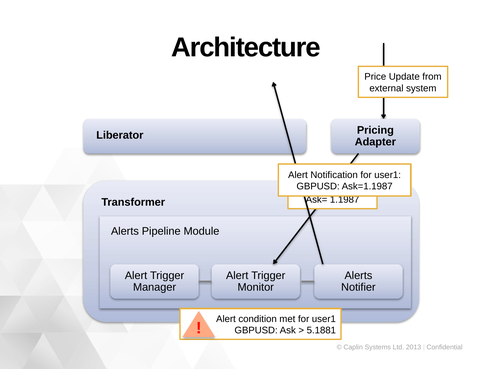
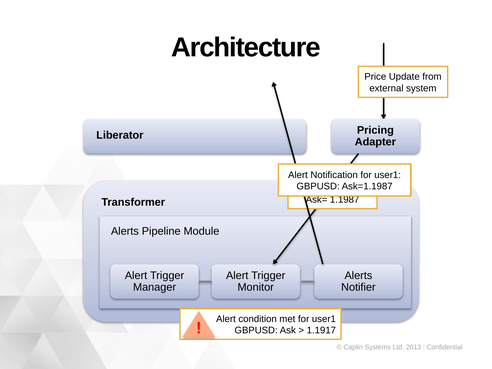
5.1881: 5.1881 -> 1.1917
